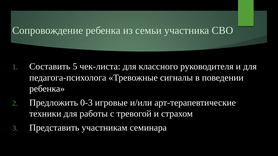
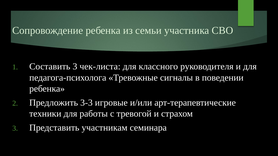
Составить 5: 5 -> 3
0-3: 0-3 -> 3-3
